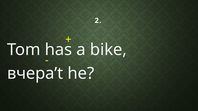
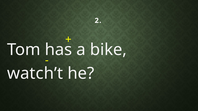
вчера’t: вчера’t -> watch’t
